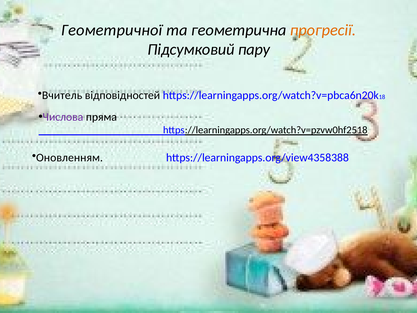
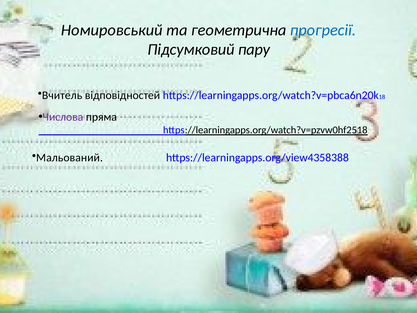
Геометричної: Геометричної -> Номировський
прогресії colour: orange -> blue
Оновленням: Оновленням -> Мальований
